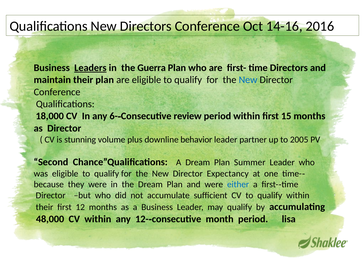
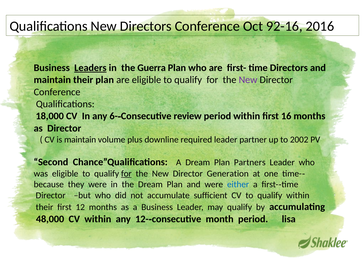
14-16: 14-16 -> 92-16
New at (248, 80) colour: blue -> purple
15: 15 -> 16
is stunning: stunning -> maintain
behavior: behavior -> required
2005: 2005 -> 2002
Summer: Summer -> Partners
for at (126, 173) underline: none -> present
Expectancy: Expectancy -> Generation
